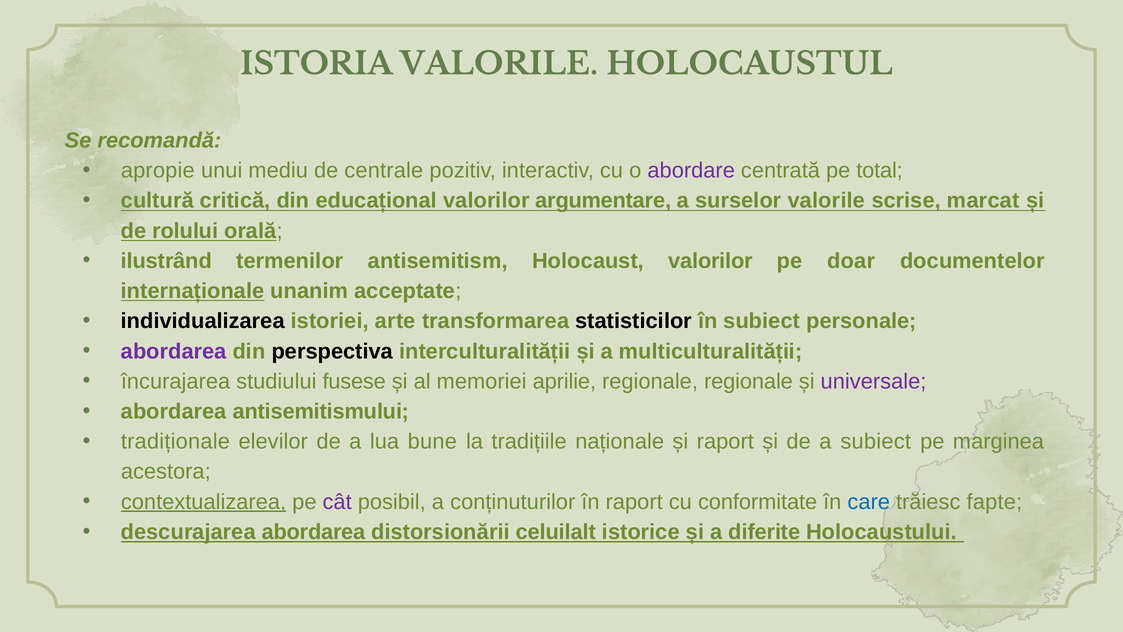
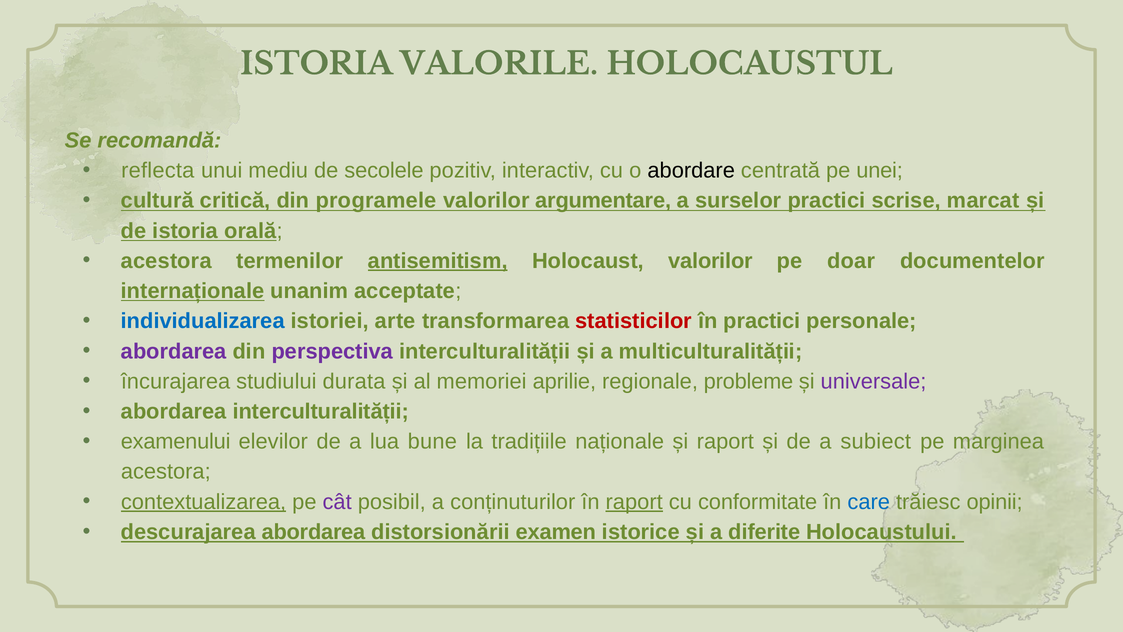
apropie: apropie -> reflecta
centrale: centrale -> secolele
abordare colour: purple -> black
total: total -> unei
educațional: educațional -> programele
surselor valorile: valorile -> practici
de rolului: rolului -> istoria
ilustrând at (166, 261): ilustrând -> acestora
antisemitism underline: none -> present
individualizarea colour: black -> blue
statisticilor colour: black -> red
în subiect: subiect -> practici
perspectiva colour: black -> purple
fusese: fusese -> durata
regionale regionale: regionale -> probleme
abordarea antisemitismului: antisemitismului -> interculturalității
tradiționale: tradiționale -> examenului
raport at (634, 502) underline: none -> present
fapte: fapte -> opinii
celuilalt: celuilalt -> examen
